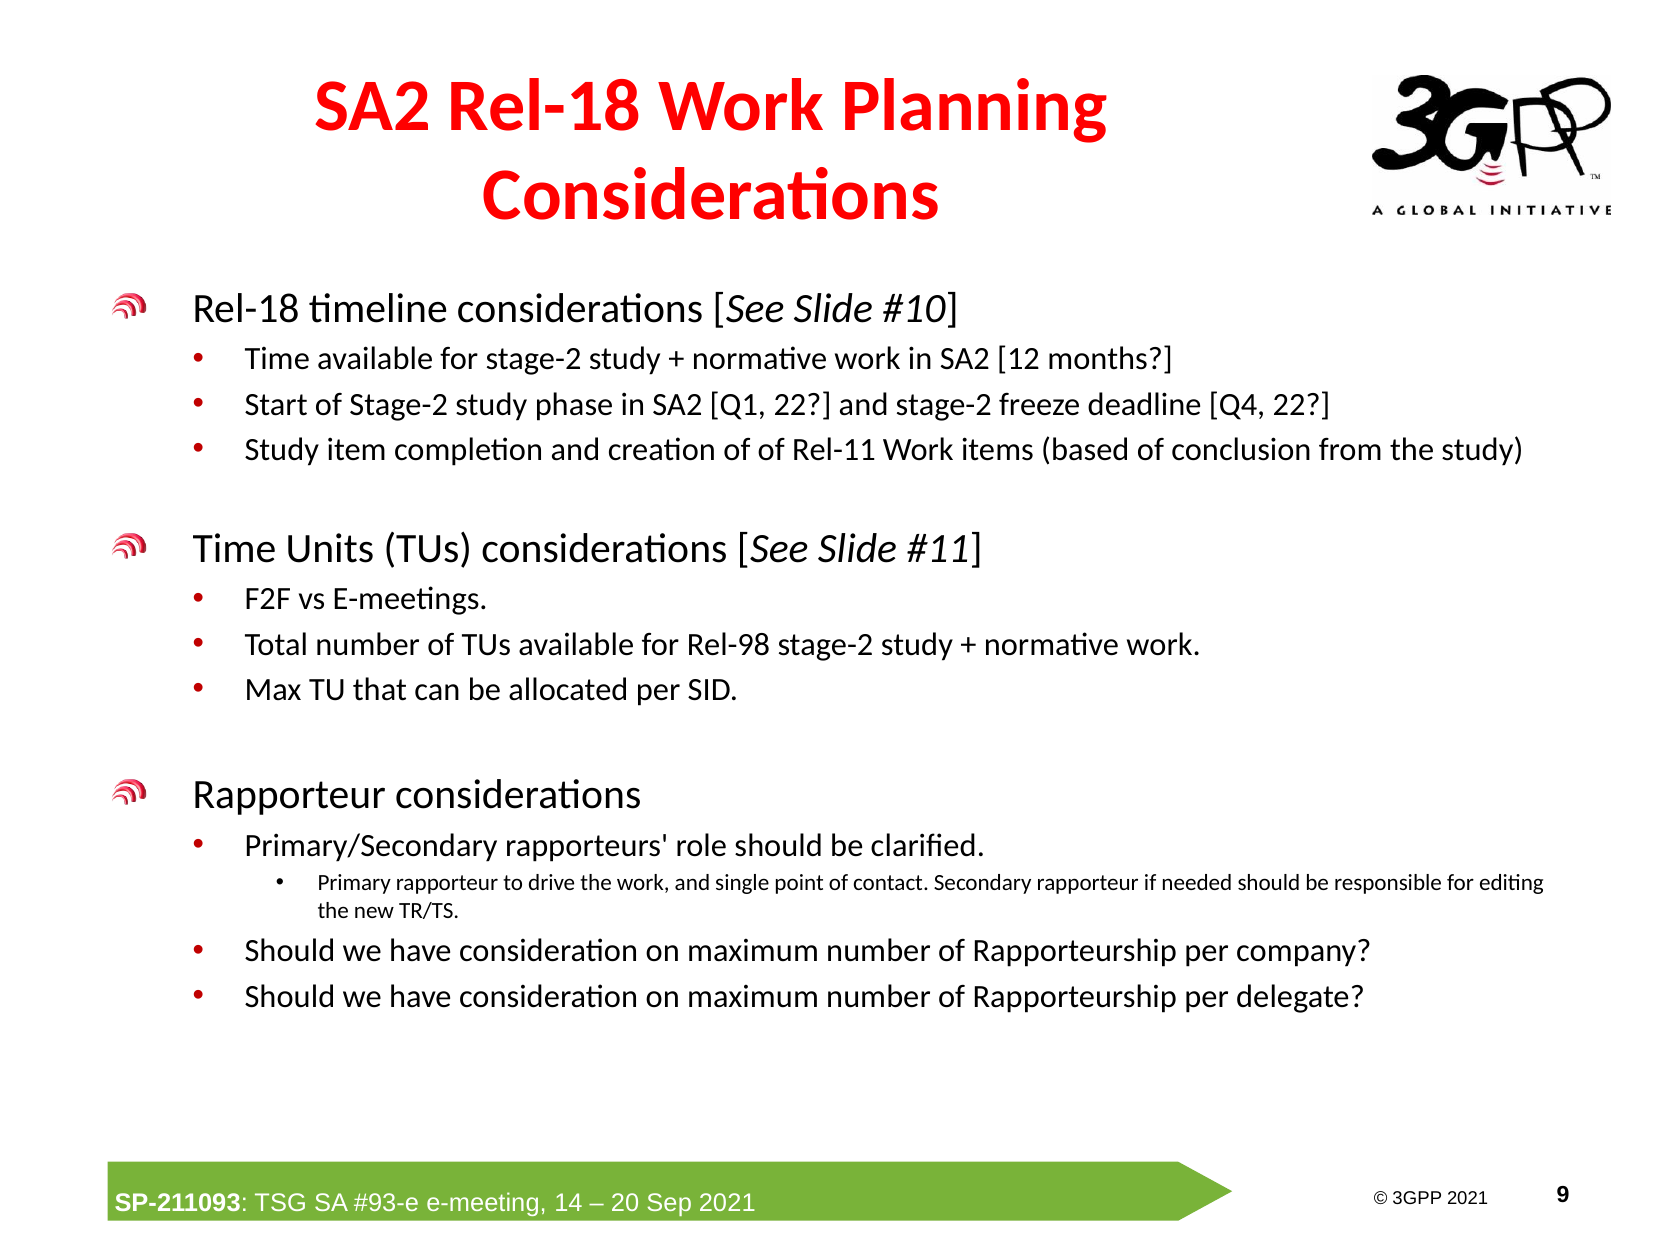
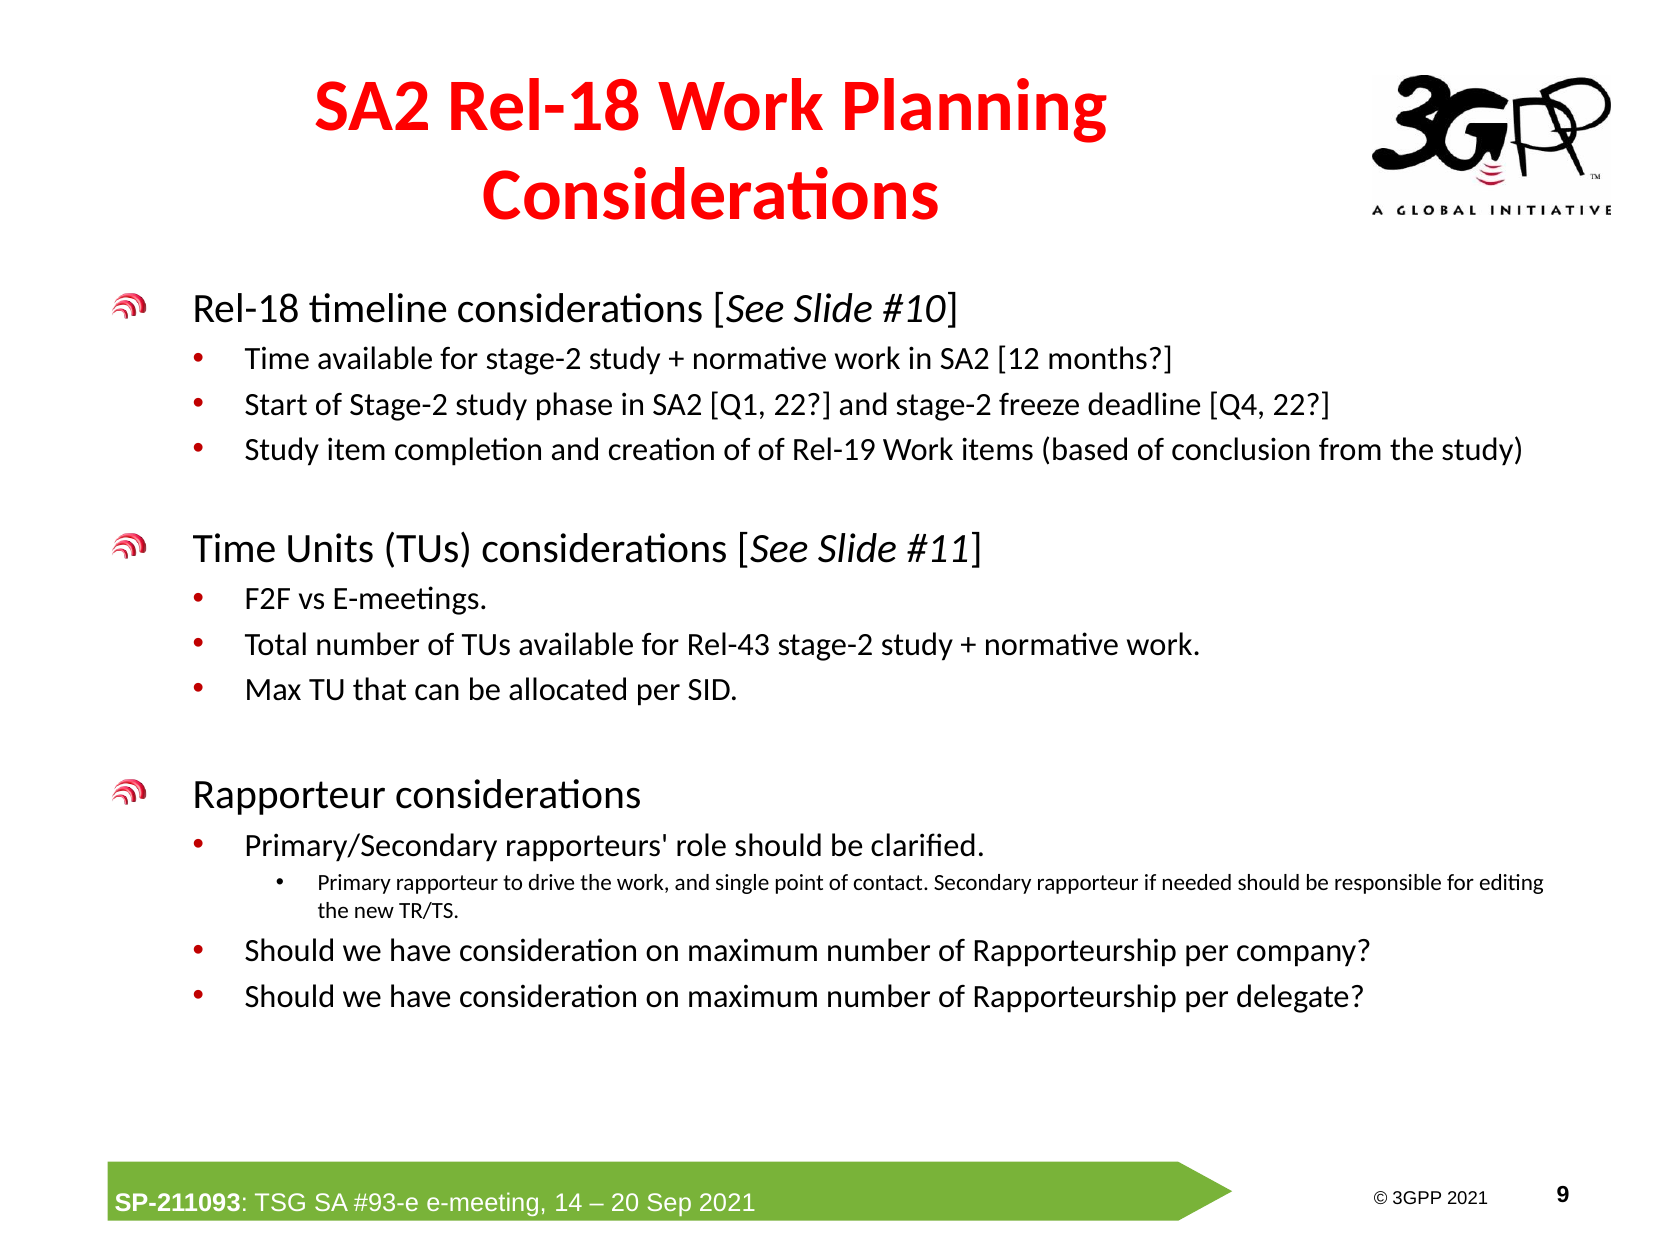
Rel-11: Rel-11 -> Rel-19
Rel-98: Rel-98 -> Rel-43
